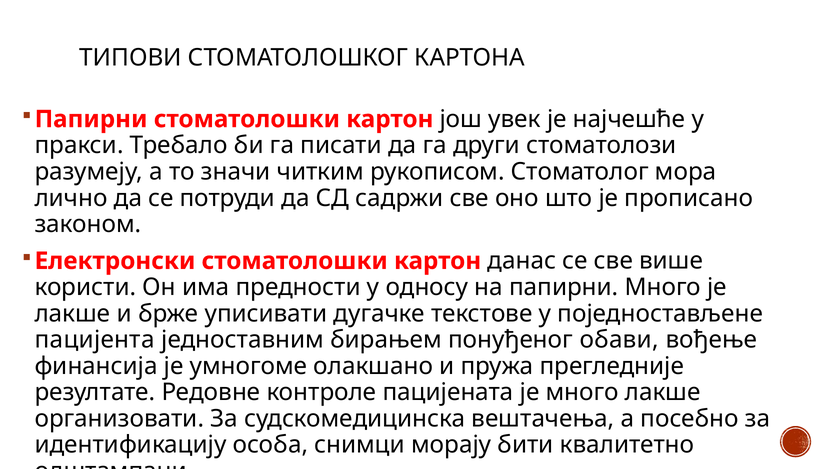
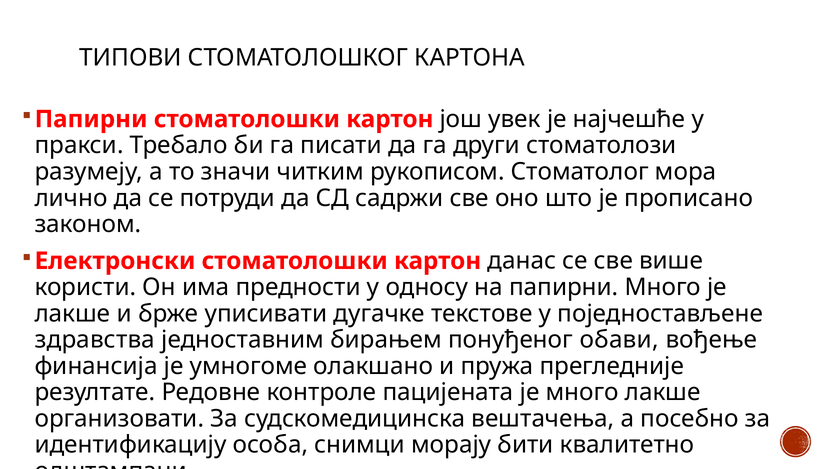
пацијента: пацијента -> здравства
